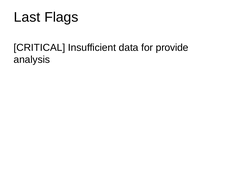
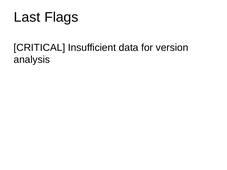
provide: provide -> version
